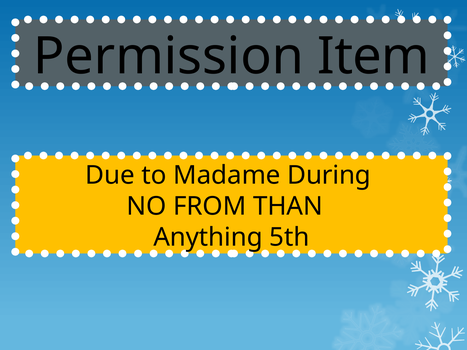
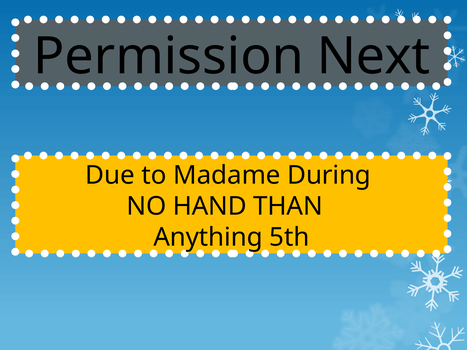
Item: Item -> Next
FROM: FROM -> HAND
